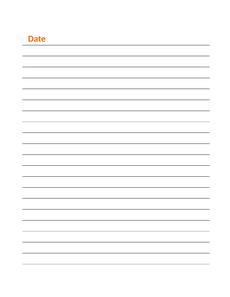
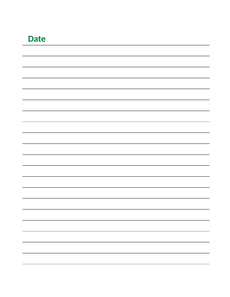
Date colour: orange -> green
